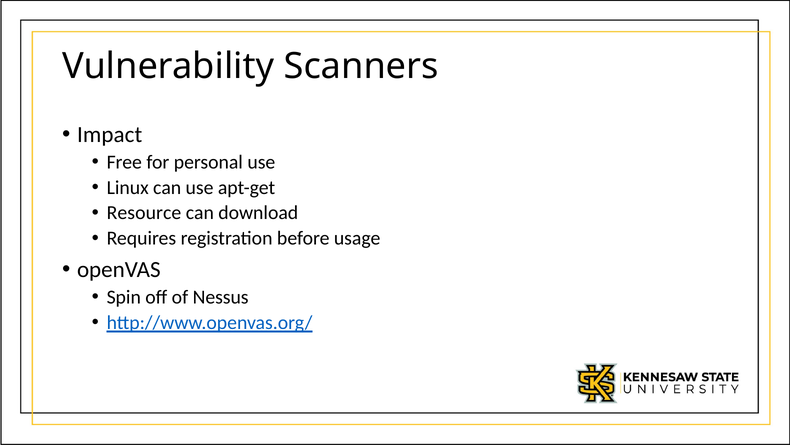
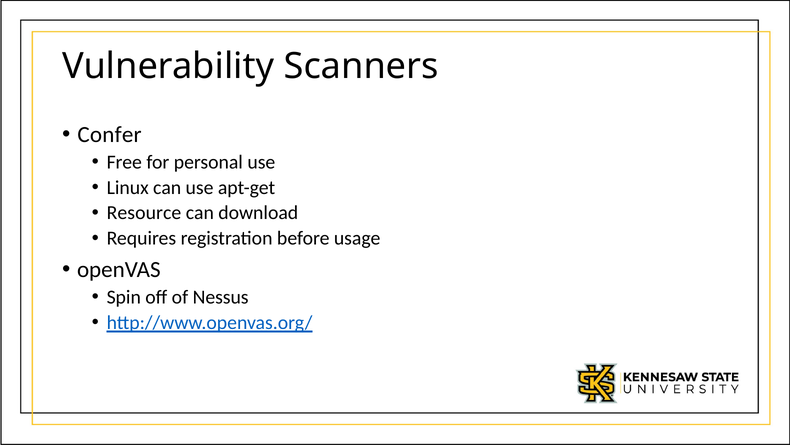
Impact: Impact -> Confer
